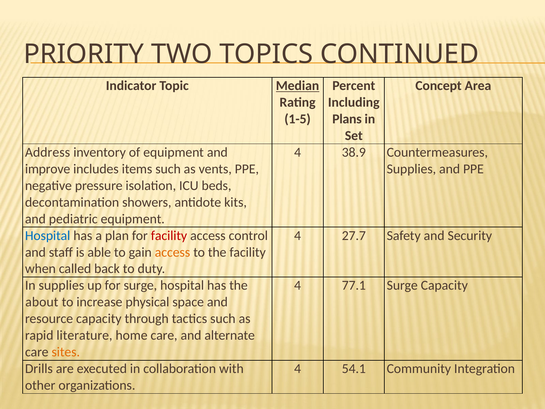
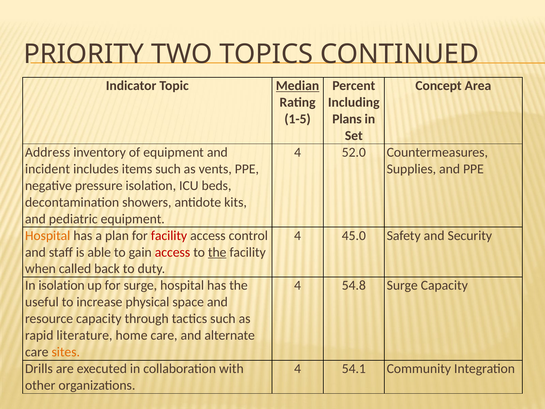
38.9: 38.9 -> 52.0
improve: improve -> incident
Hospital at (48, 235) colour: blue -> orange
27.7: 27.7 -> 45.0
access at (173, 252) colour: orange -> red
the at (217, 252) underline: none -> present
In supplies: supplies -> isolation
77.1: 77.1 -> 54.8
about: about -> useful
